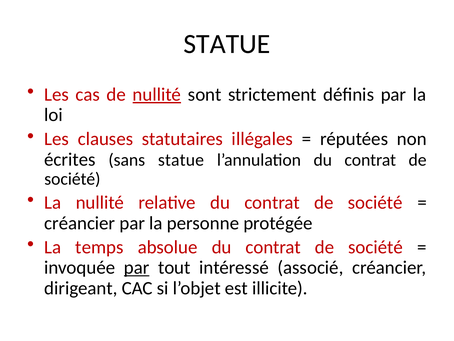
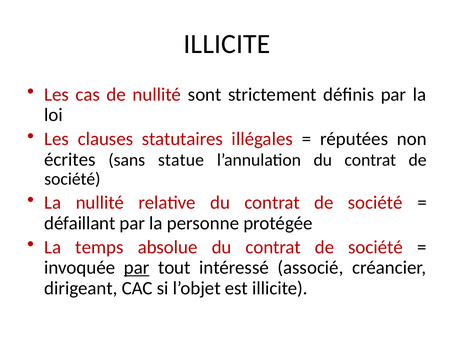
STATUE at (227, 44): STATUE -> ILLICITE
nullité at (157, 94) underline: present -> none
créancier at (80, 223): créancier -> défaillant
